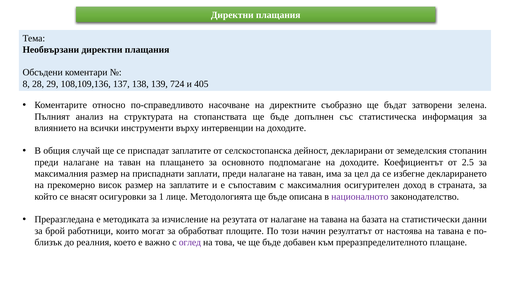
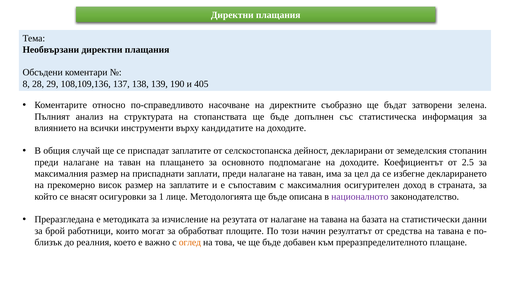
724: 724 -> 190
интервенции: интервенции -> кандидатите
настоява: настоява -> средства
оглед colour: purple -> orange
